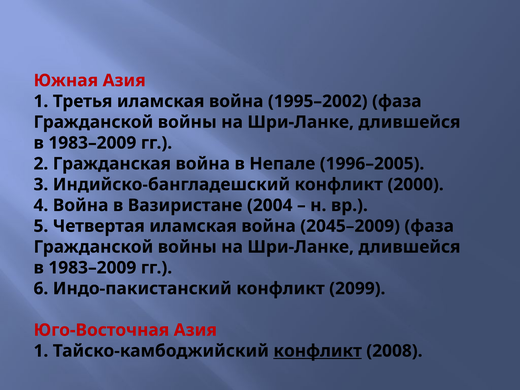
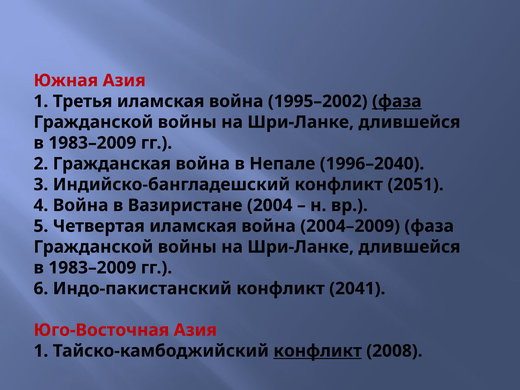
фаза at (397, 101) underline: none -> present
1996–2005: 1996–2005 -> 1996–2040
2000: 2000 -> 2051
2045–2009: 2045–2009 -> 2004–2009
2099: 2099 -> 2041
